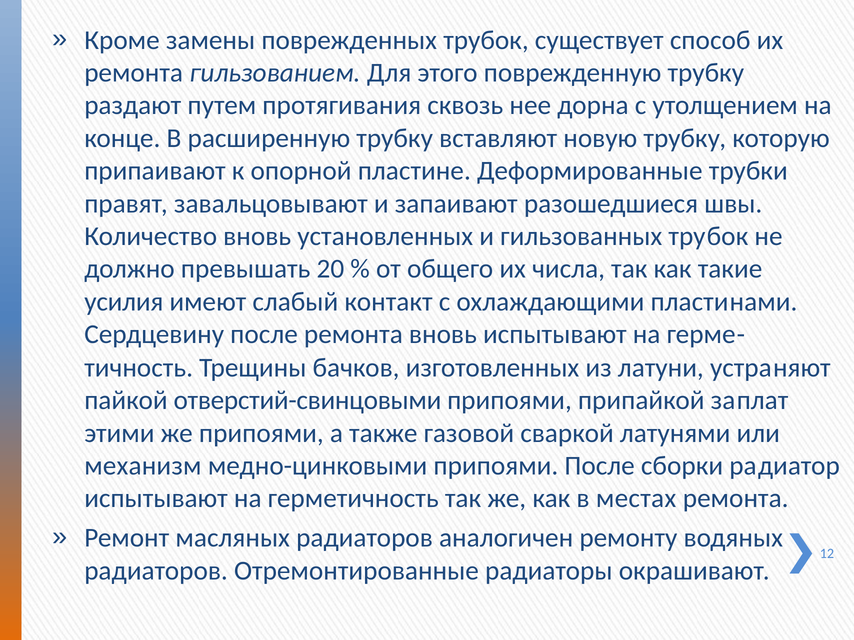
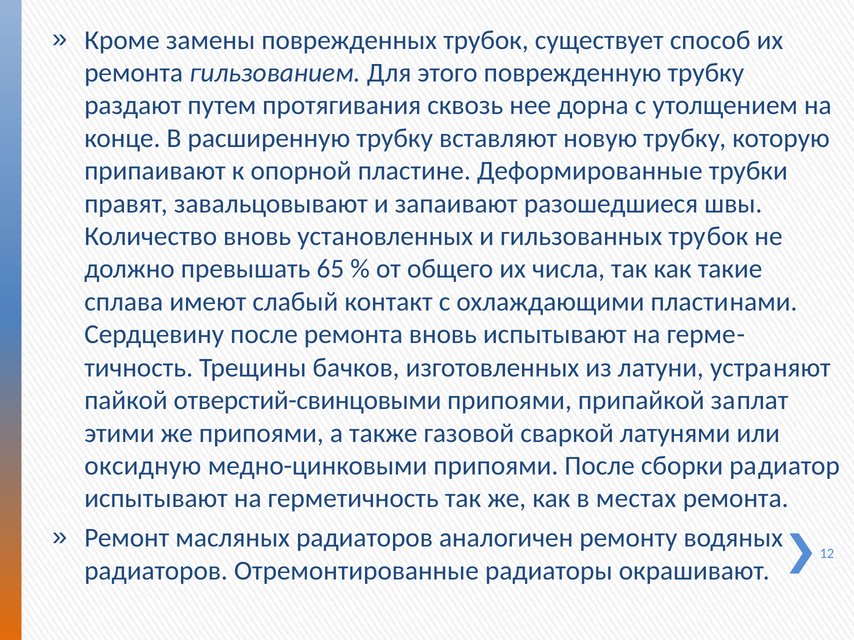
20: 20 -> 65
усилия: усилия -> сплава
механизм: механизм -> оксидную
